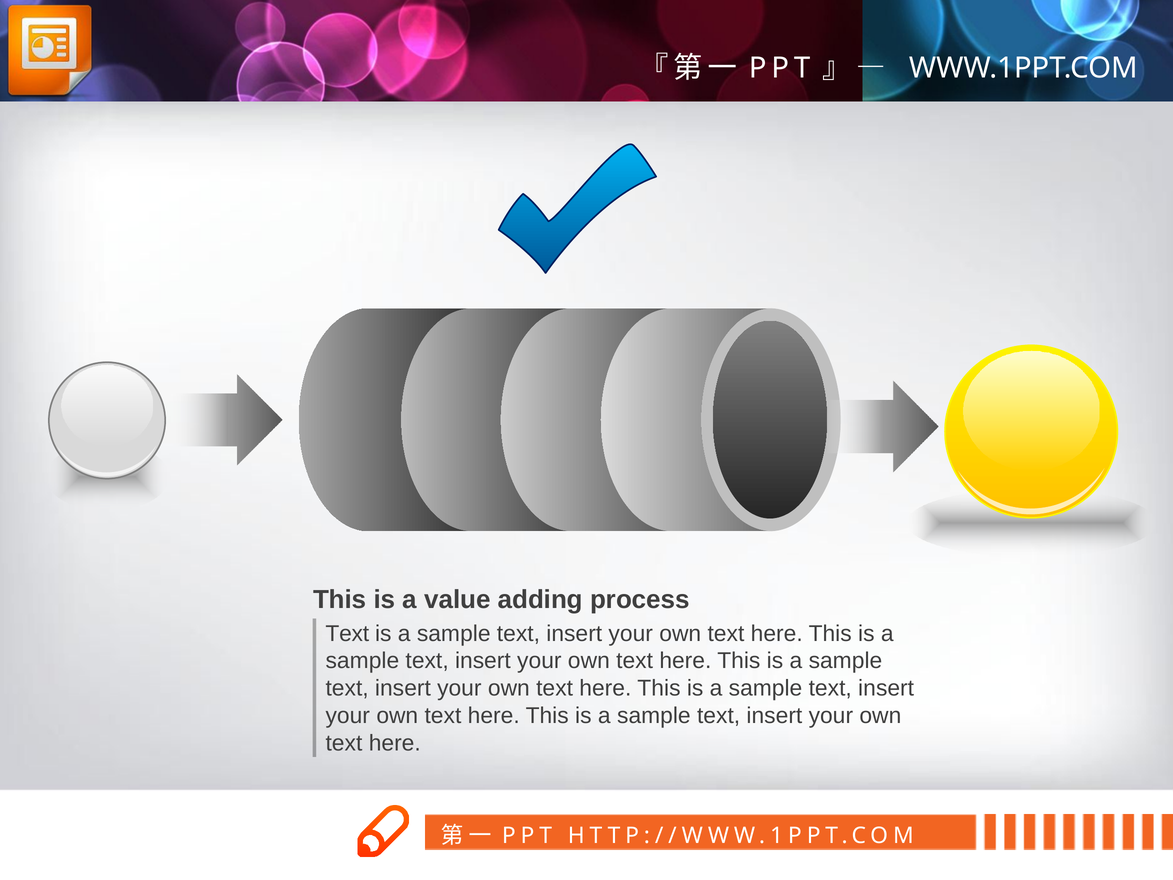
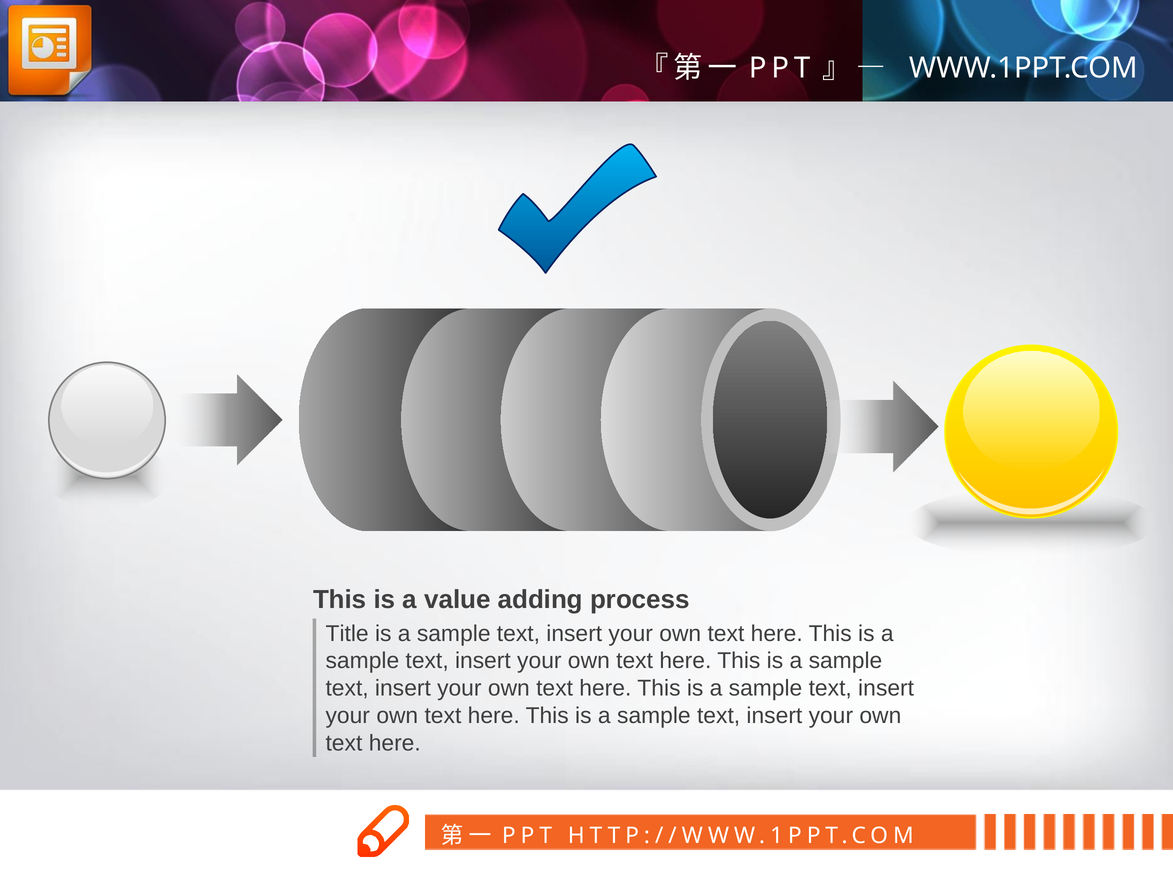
Text at (347, 633): Text -> Title
